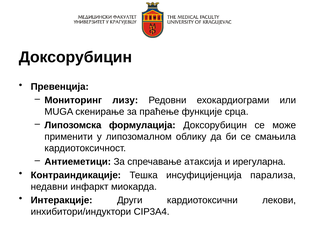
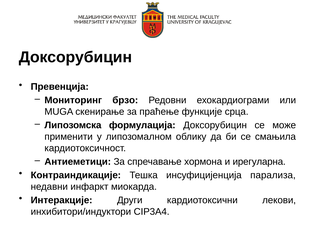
лизу: лизу -> брзо
атаксија: атаксија -> хормона
